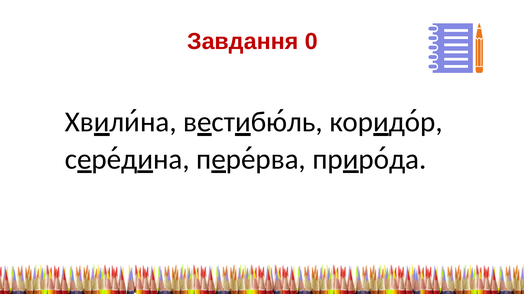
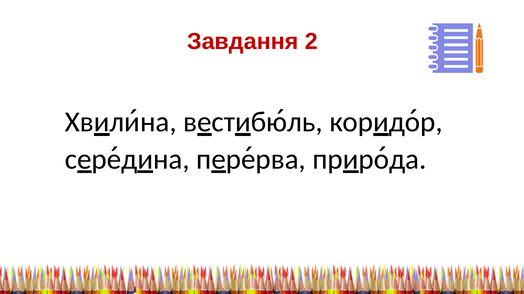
0: 0 -> 2
